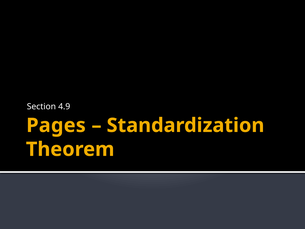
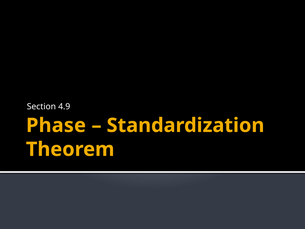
Pages: Pages -> Phase
